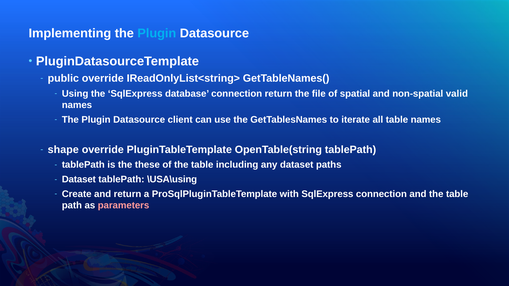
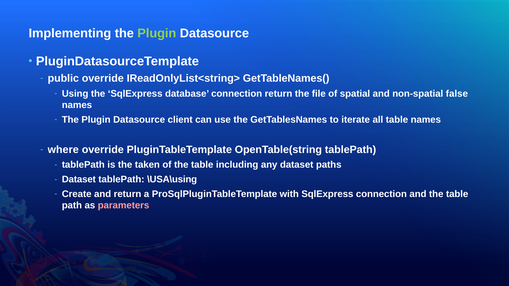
Plugin at (157, 33) colour: light blue -> light green
valid: valid -> false
shape: shape -> where
these: these -> taken
